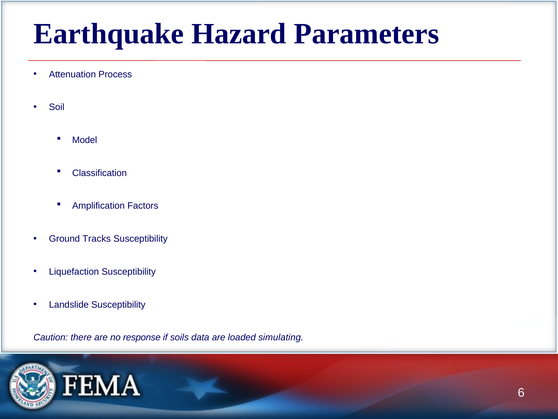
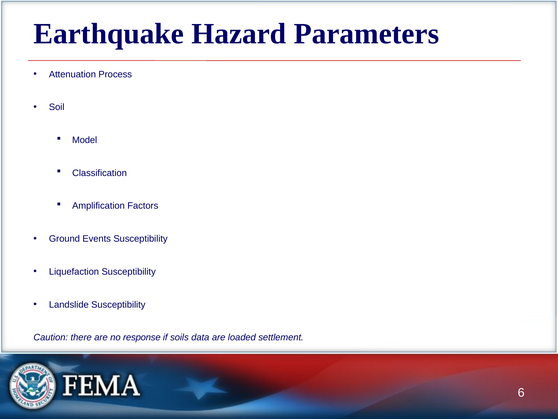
Tracks: Tracks -> Events
simulating: simulating -> settlement
